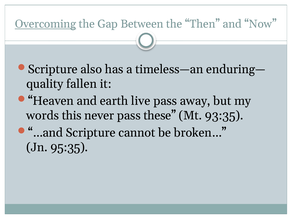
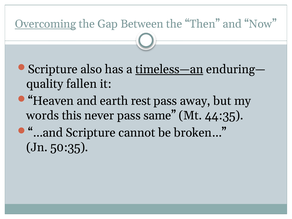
timeless—an underline: none -> present
live: live -> rest
these: these -> same
93:35: 93:35 -> 44:35
95:35: 95:35 -> 50:35
